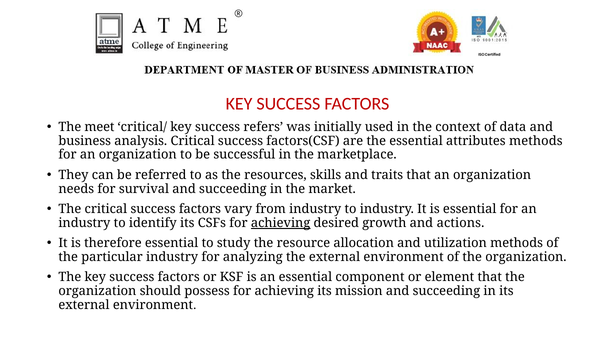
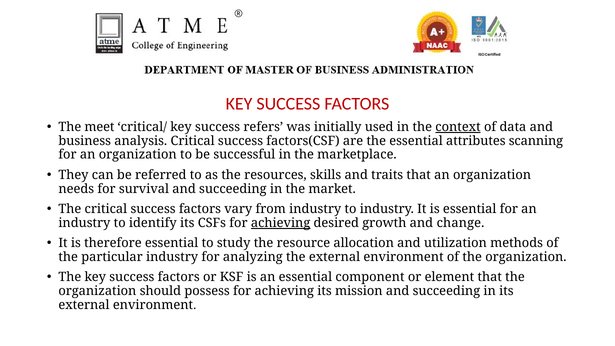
context underline: none -> present
attributes methods: methods -> scanning
actions: actions -> change
